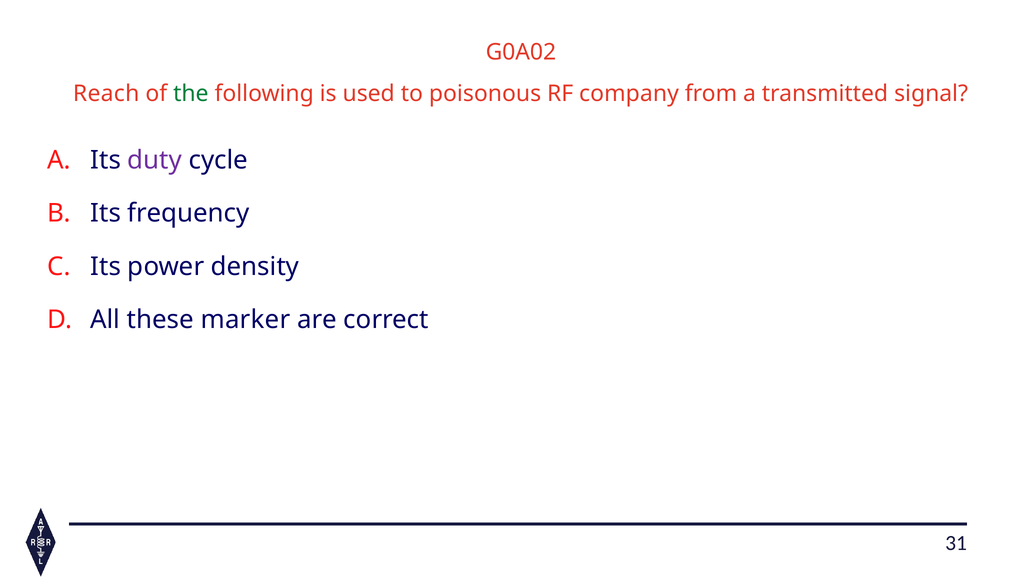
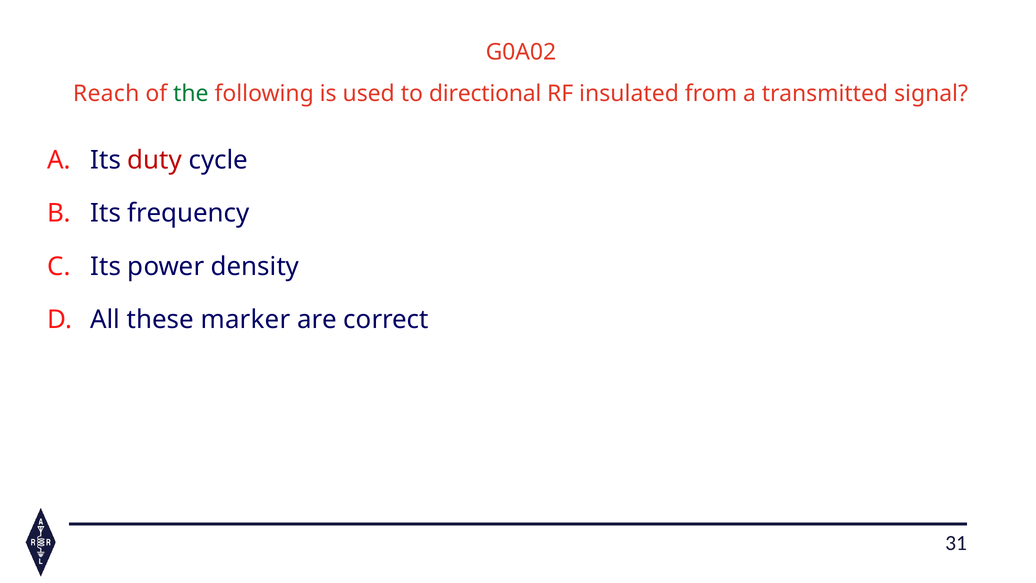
poisonous: poisonous -> directional
company: company -> insulated
duty colour: purple -> red
